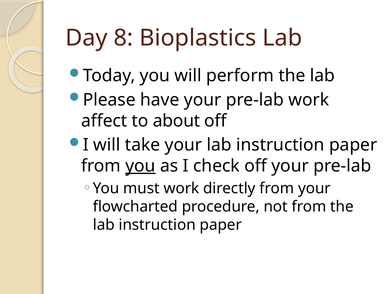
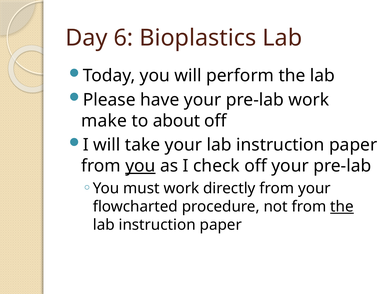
8: 8 -> 6
affect: affect -> make
the at (342, 207) underline: none -> present
